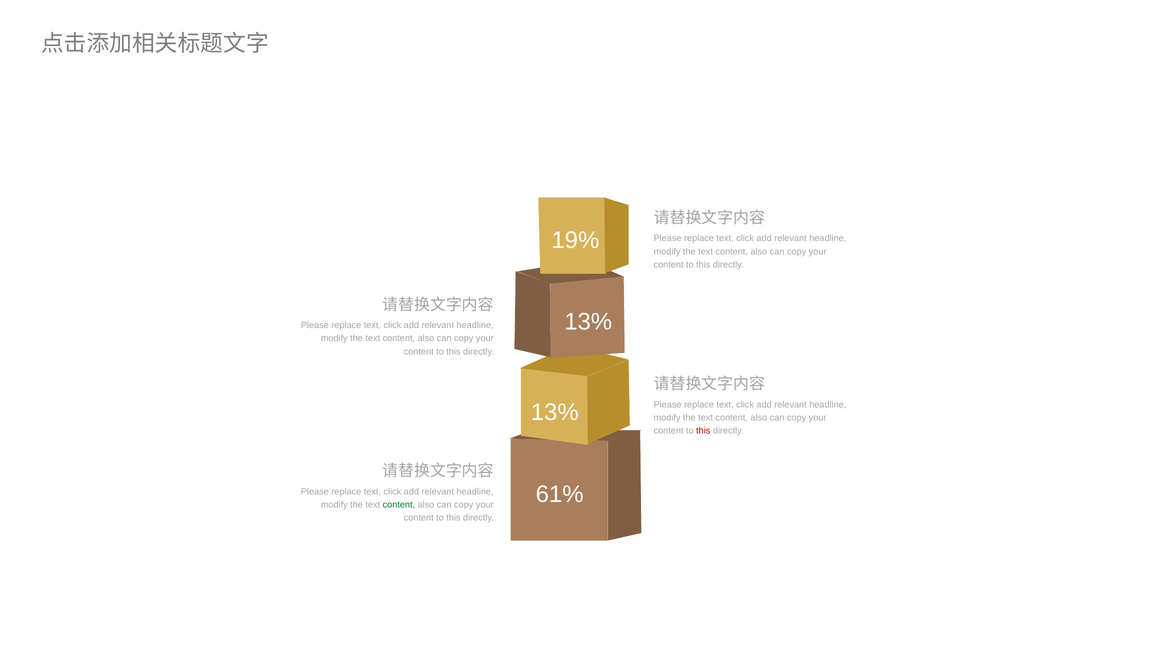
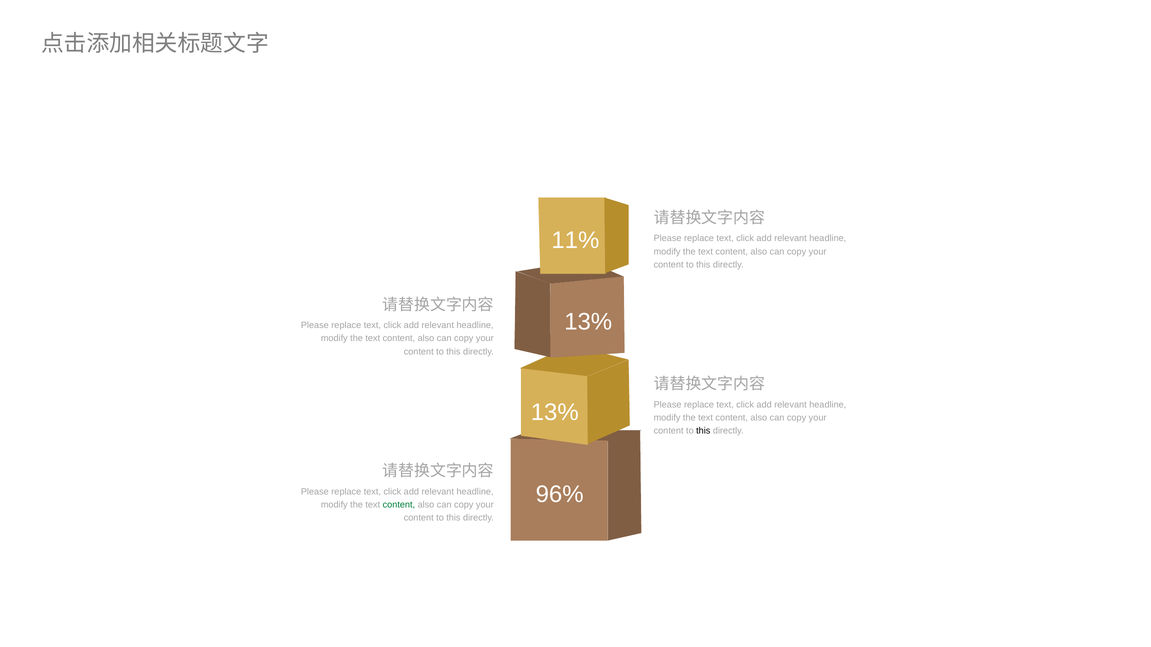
19%: 19% -> 11%
this at (703, 431) colour: red -> black
61%: 61% -> 96%
